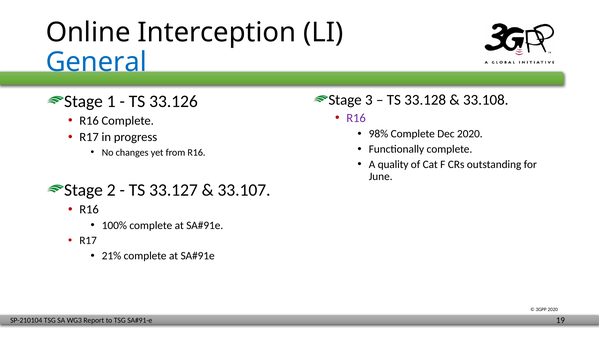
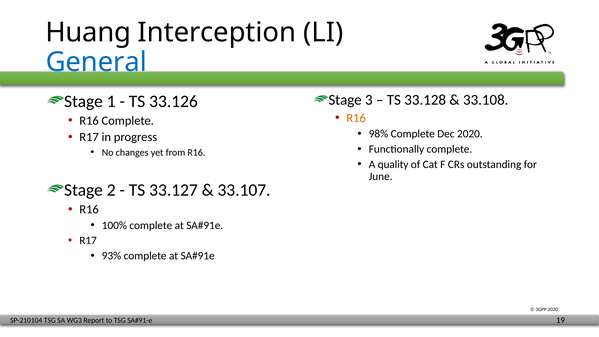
Online: Online -> Huang
R16 at (356, 118) colour: purple -> orange
21%: 21% -> 93%
